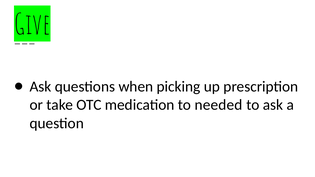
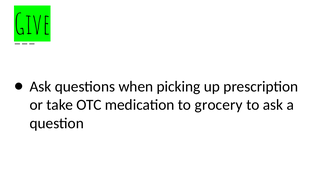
needed: needed -> grocery
